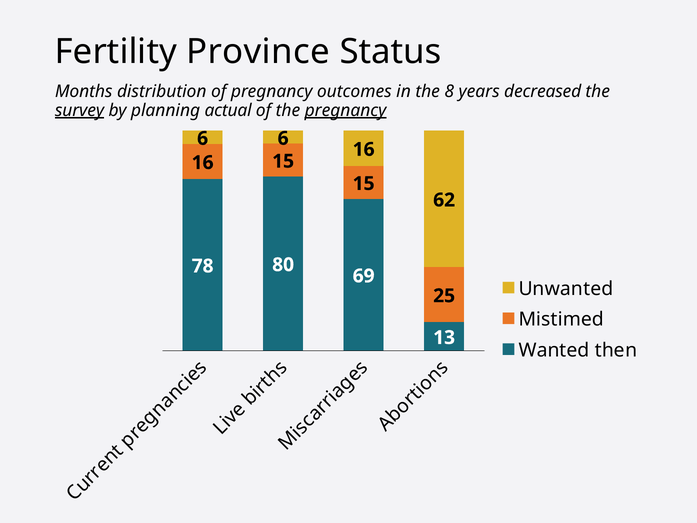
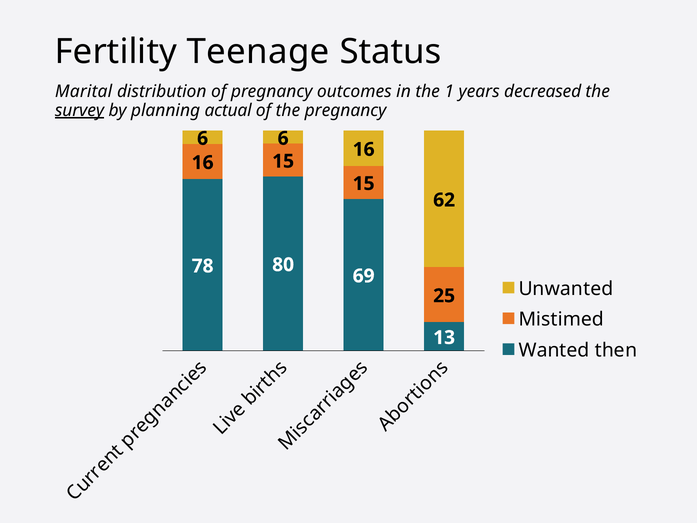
Province: Province -> Teenage
Months: Months -> Marital
8: 8 -> 1
pregnancy at (346, 110) underline: present -> none
